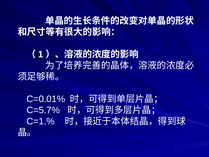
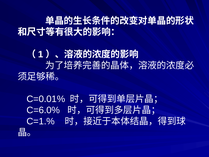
C=5.7%: C=5.7% -> C=6.0%
